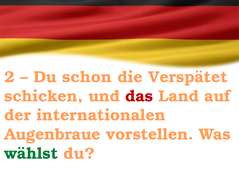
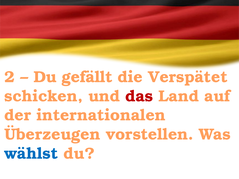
schon: schon -> gefällt
Augenbraue: Augenbraue -> Überzeugen
wählst colour: green -> blue
